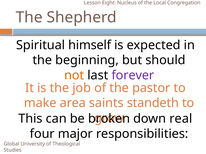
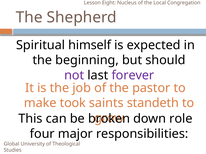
not colour: orange -> purple
area: area -> took
real: real -> role
